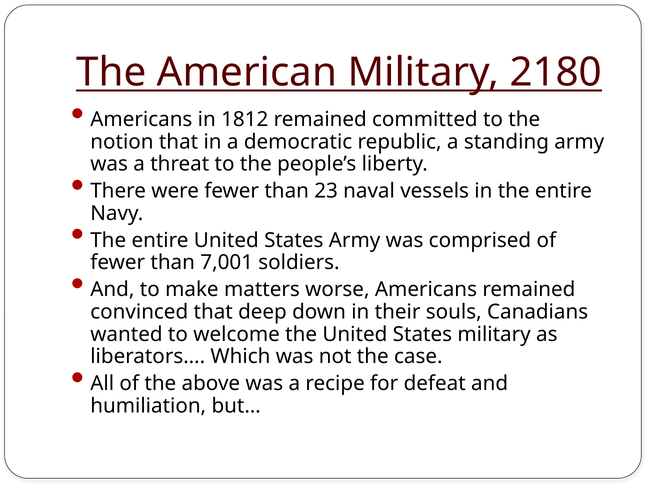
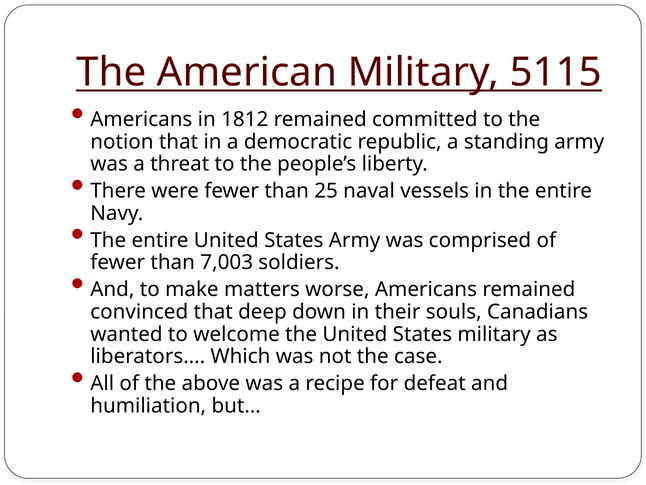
2180: 2180 -> 5115
23: 23 -> 25
7,001: 7,001 -> 7,003
